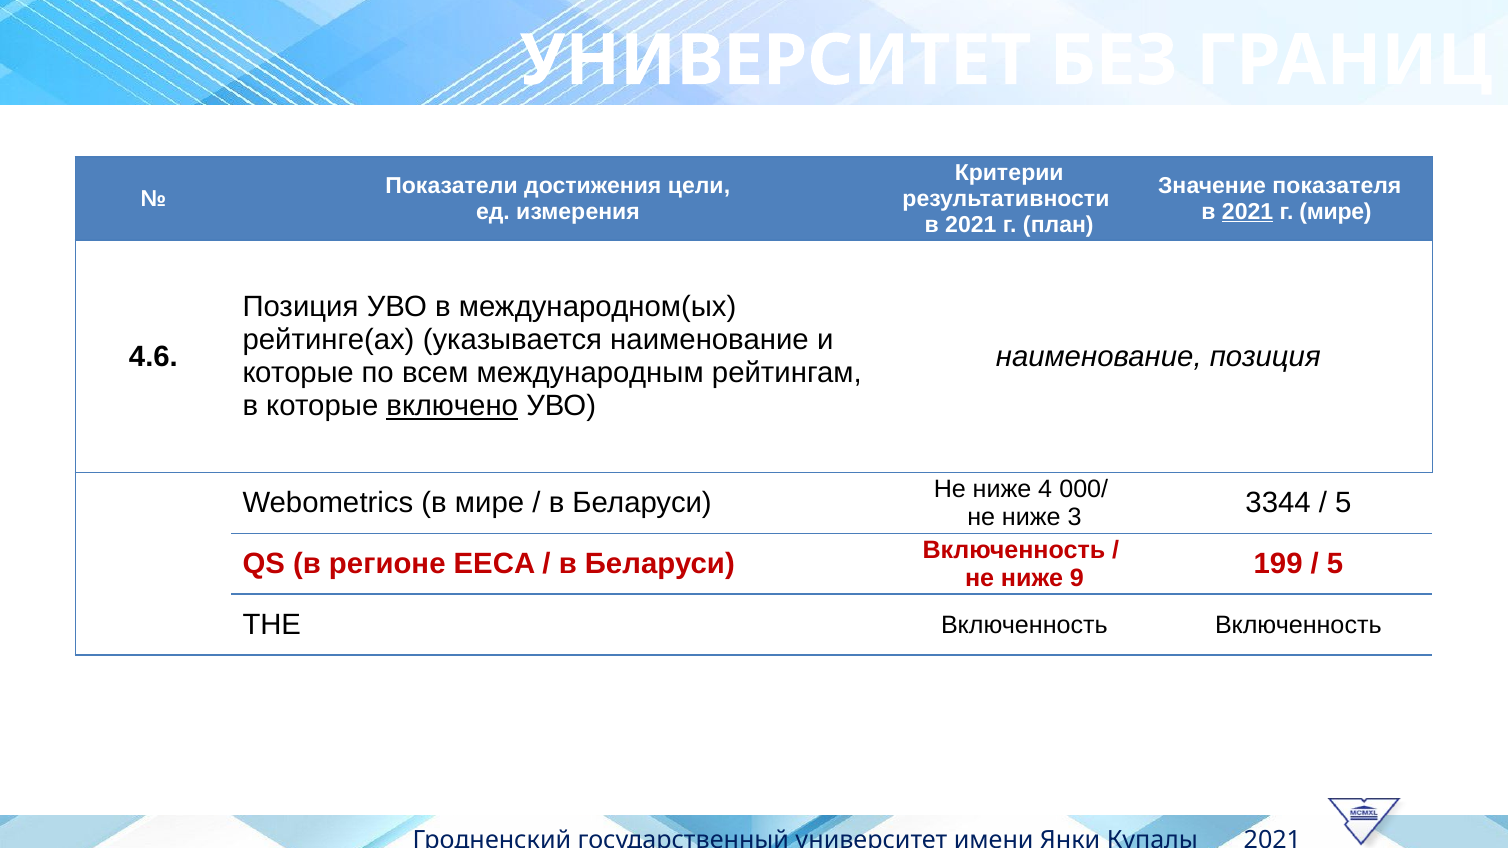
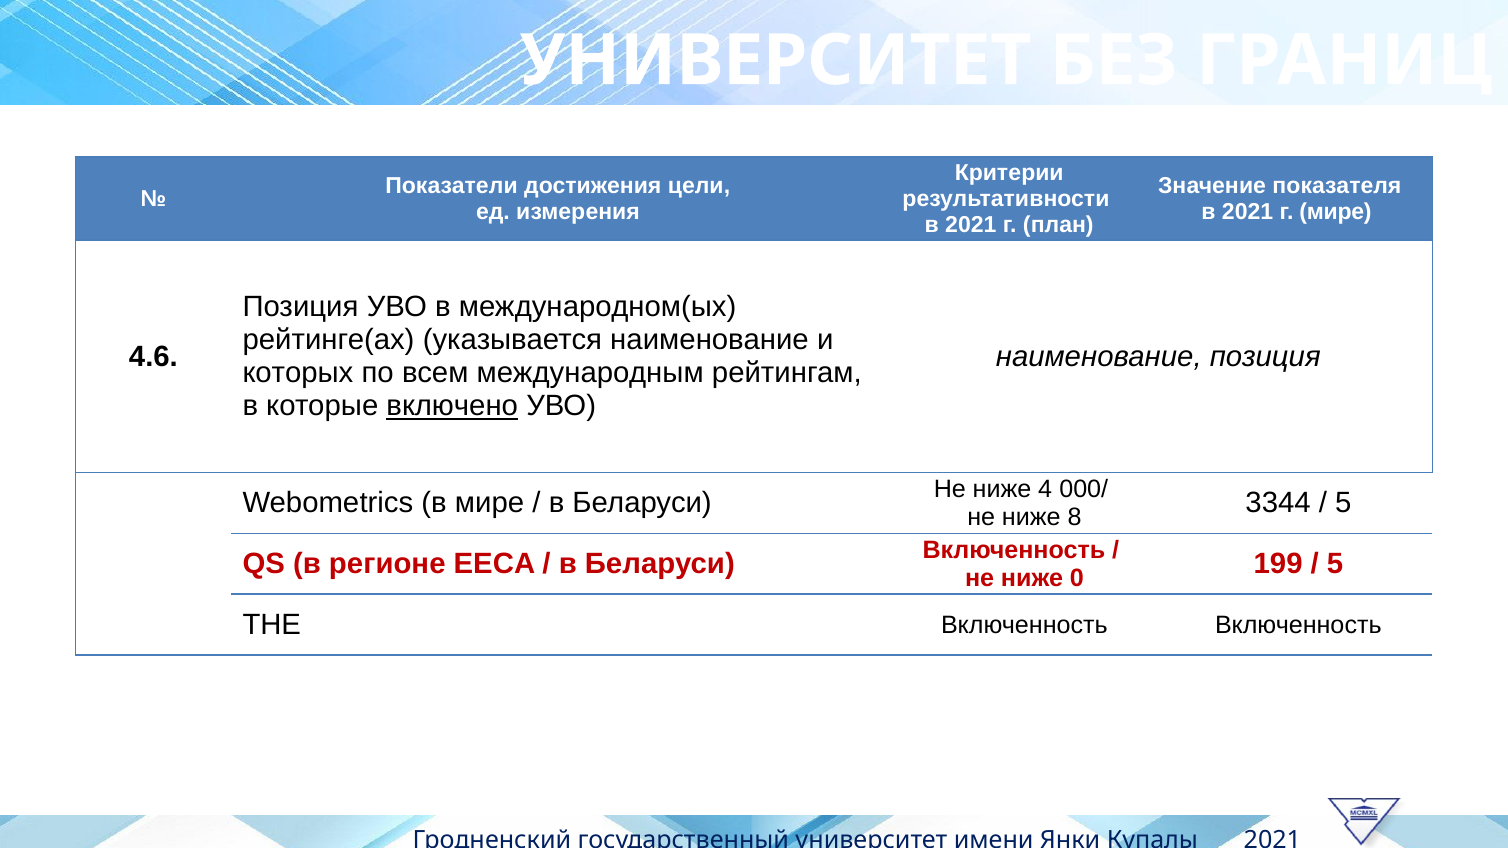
2021 at (1248, 212) underline: present -> none
которые at (298, 373): которые -> которых
3: 3 -> 8
9: 9 -> 0
